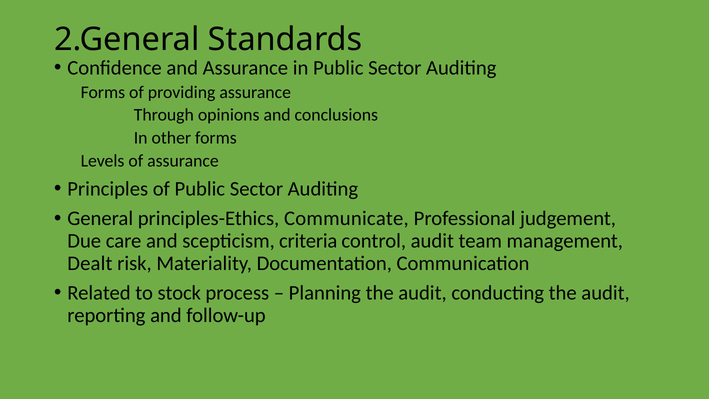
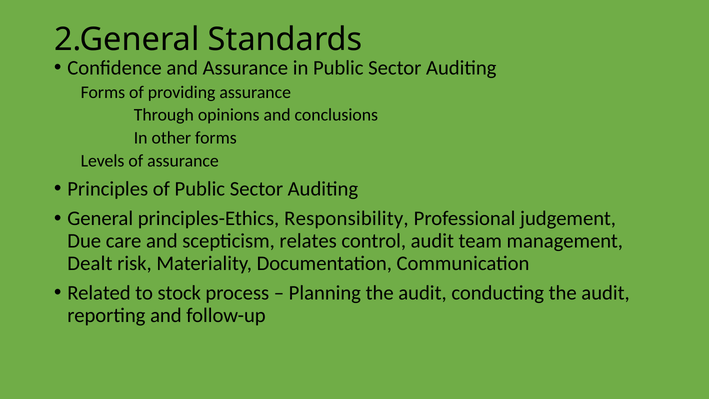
Communicate: Communicate -> Responsibility
criteria: criteria -> relates
